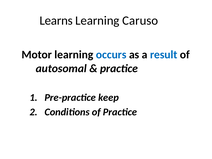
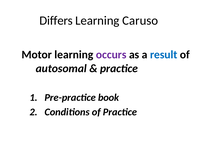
Learns: Learns -> Differs
occurs colour: blue -> purple
keep: keep -> book
